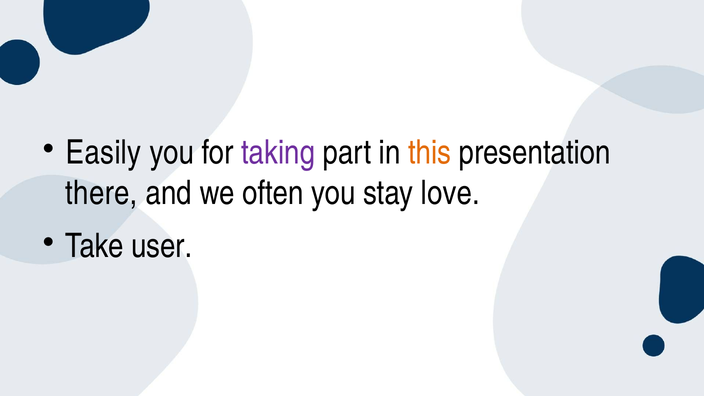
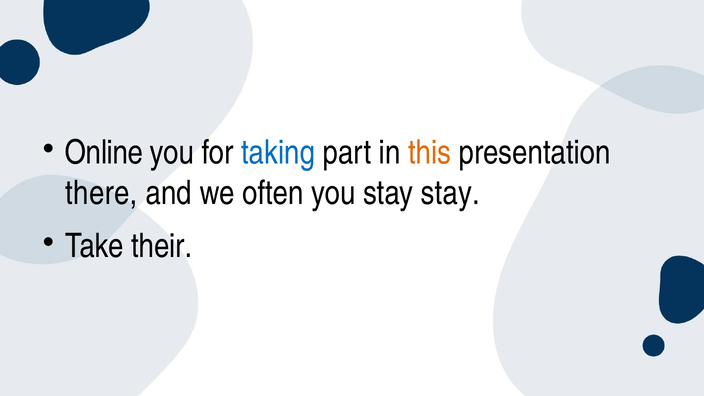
Easily: Easily -> Online
taking colour: purple -> blue
stay love: love -> stay
user: user -> their
